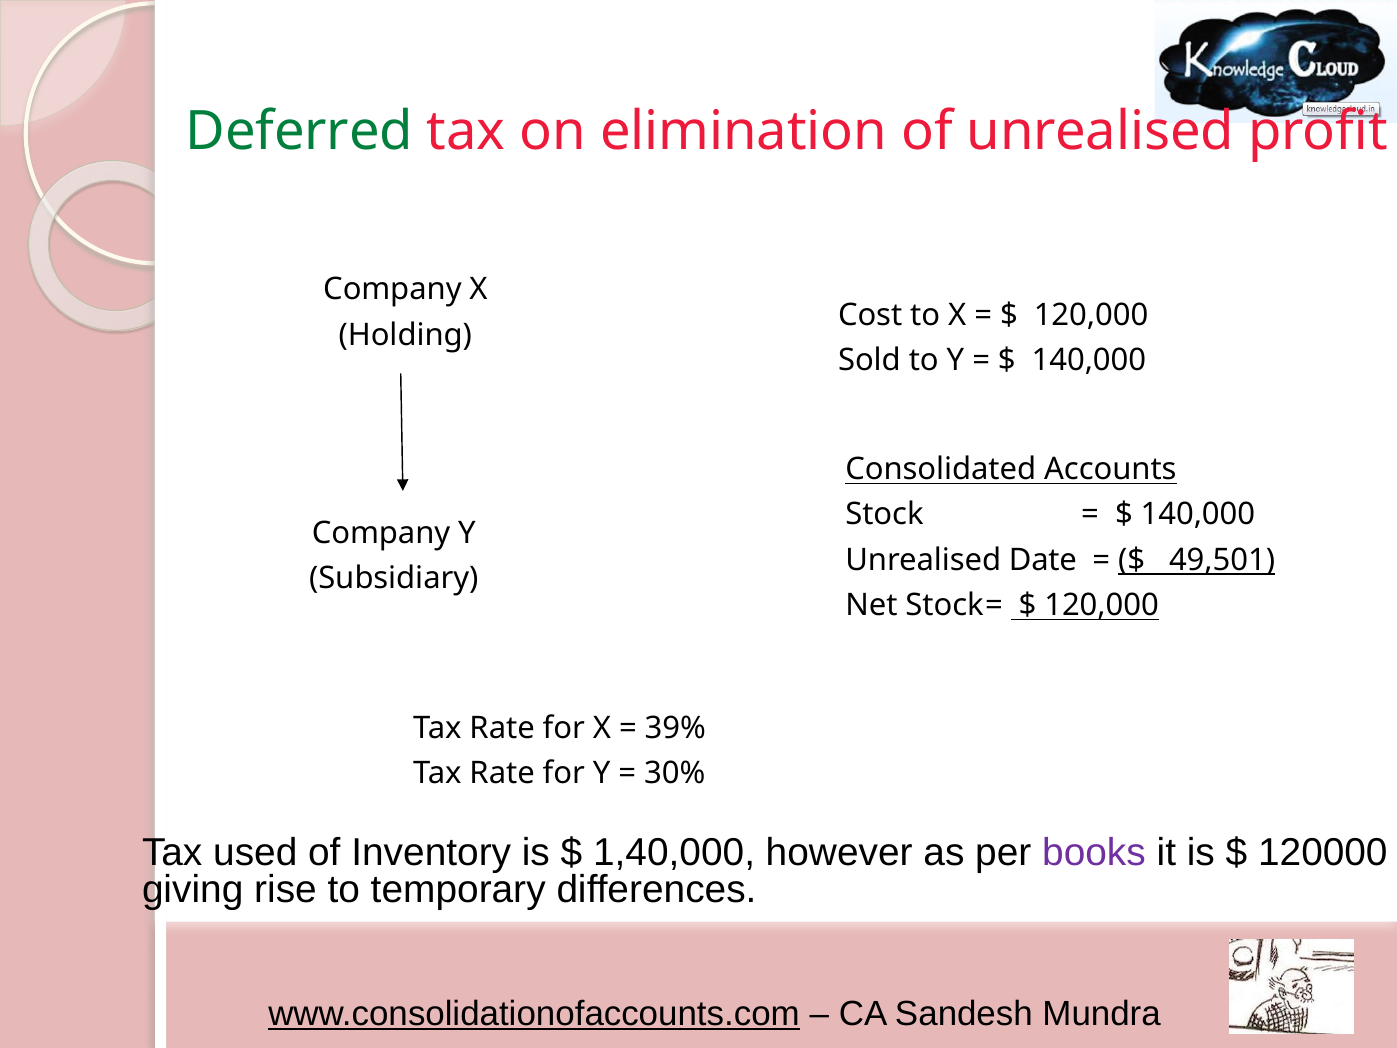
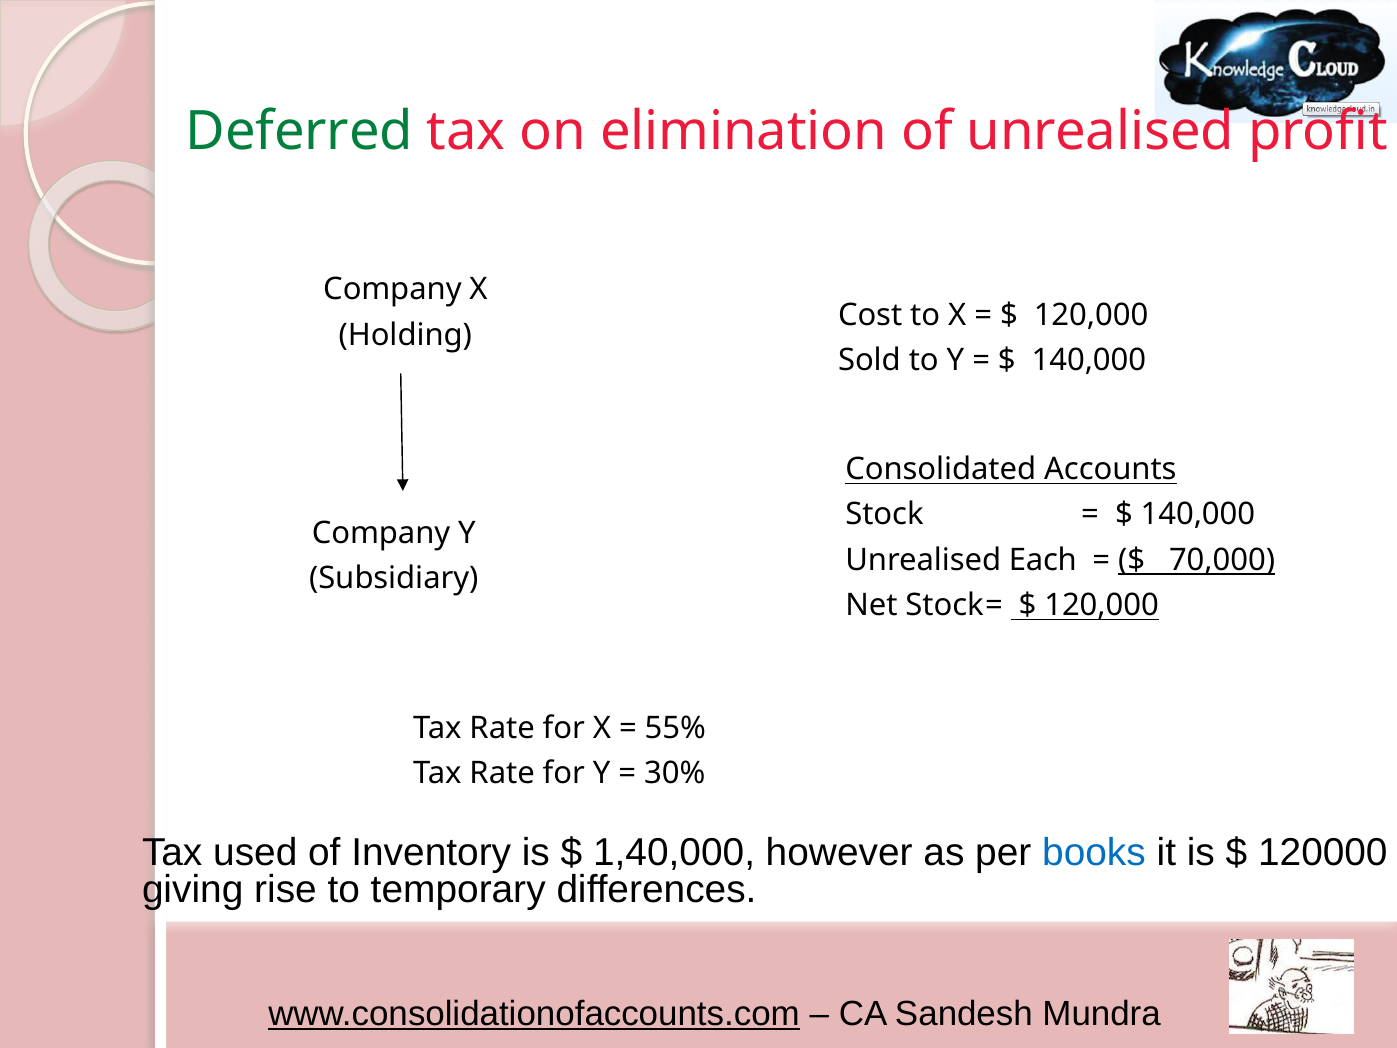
Date: Date -> Each
49,501: 49,501 -> 70,000
39%: 39% -> 55%
books colour: purple -> blue
